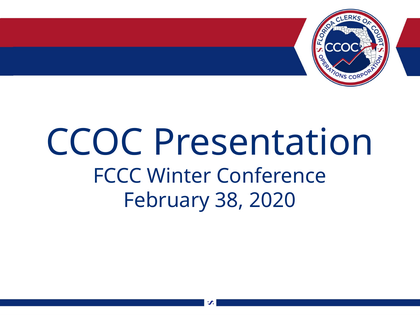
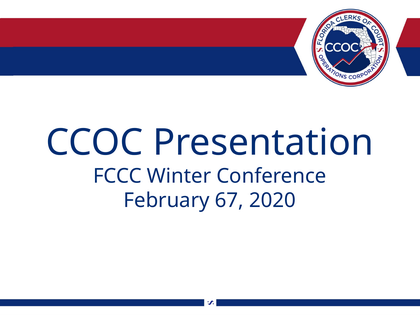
38: 38 -> 67
